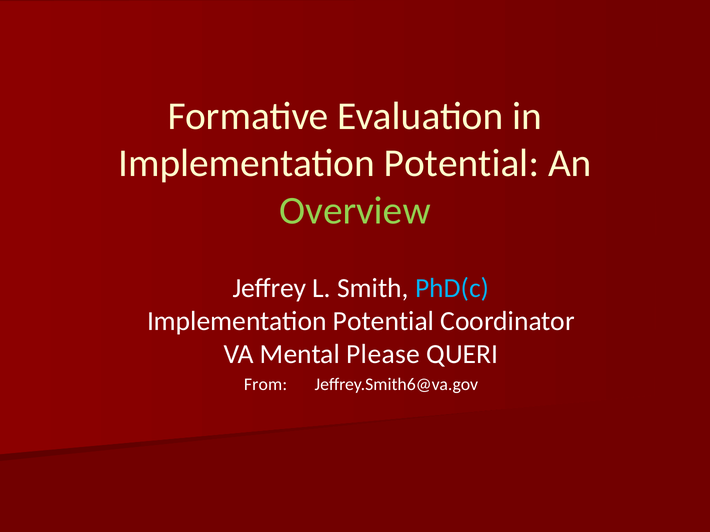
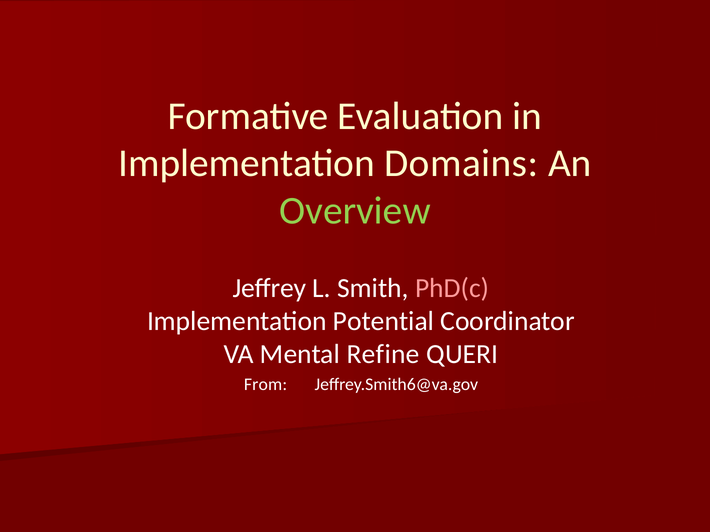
Potential at (461, 164): Potential -> Domains
PhD(c colour: light blue -> pink
Please: Please -> Refine
